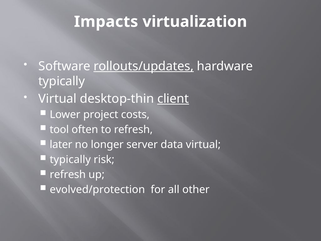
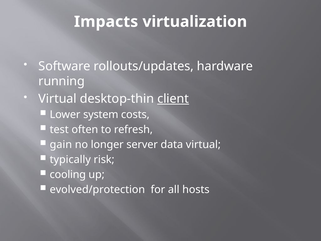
rollouts/updates underline: present -> none
typically at (62, 81): typically -> running
project: project -> system
tool: tool -> test
later: later -> gain
refresh at (68, 174): refresh -> cooling
other: other -> hosts
